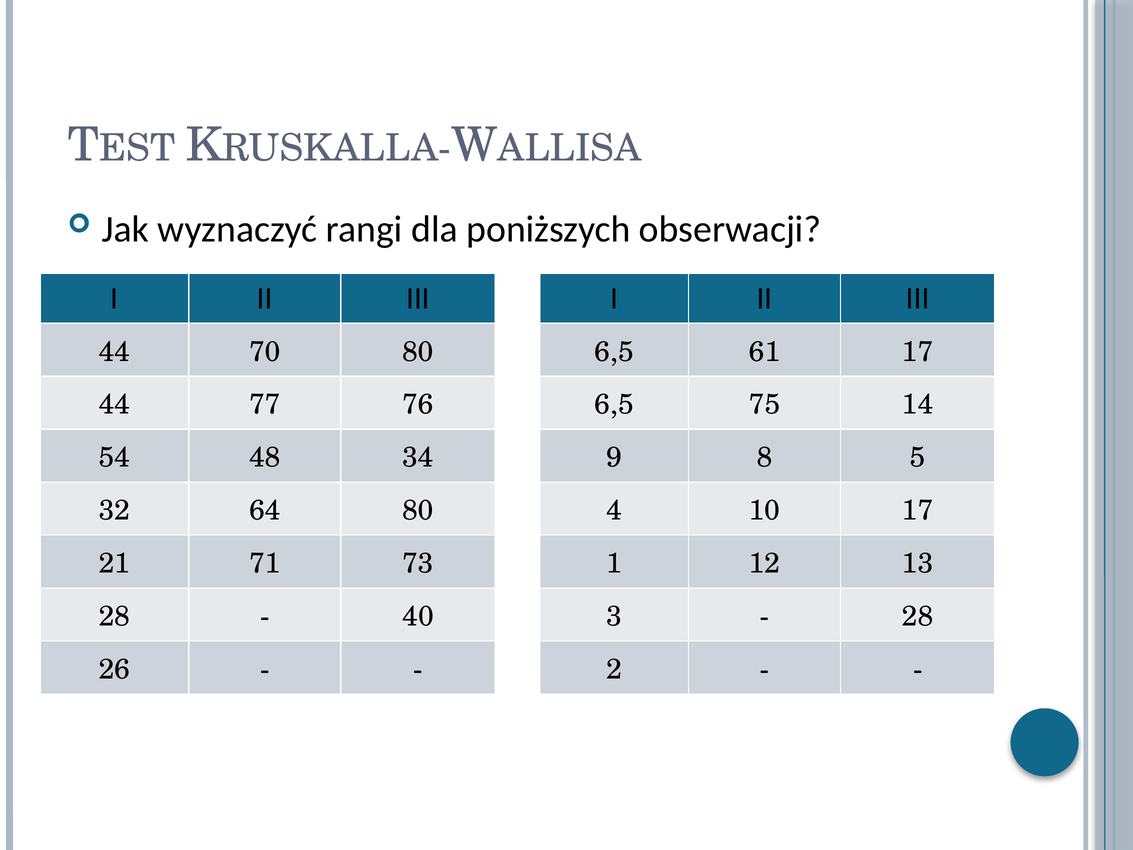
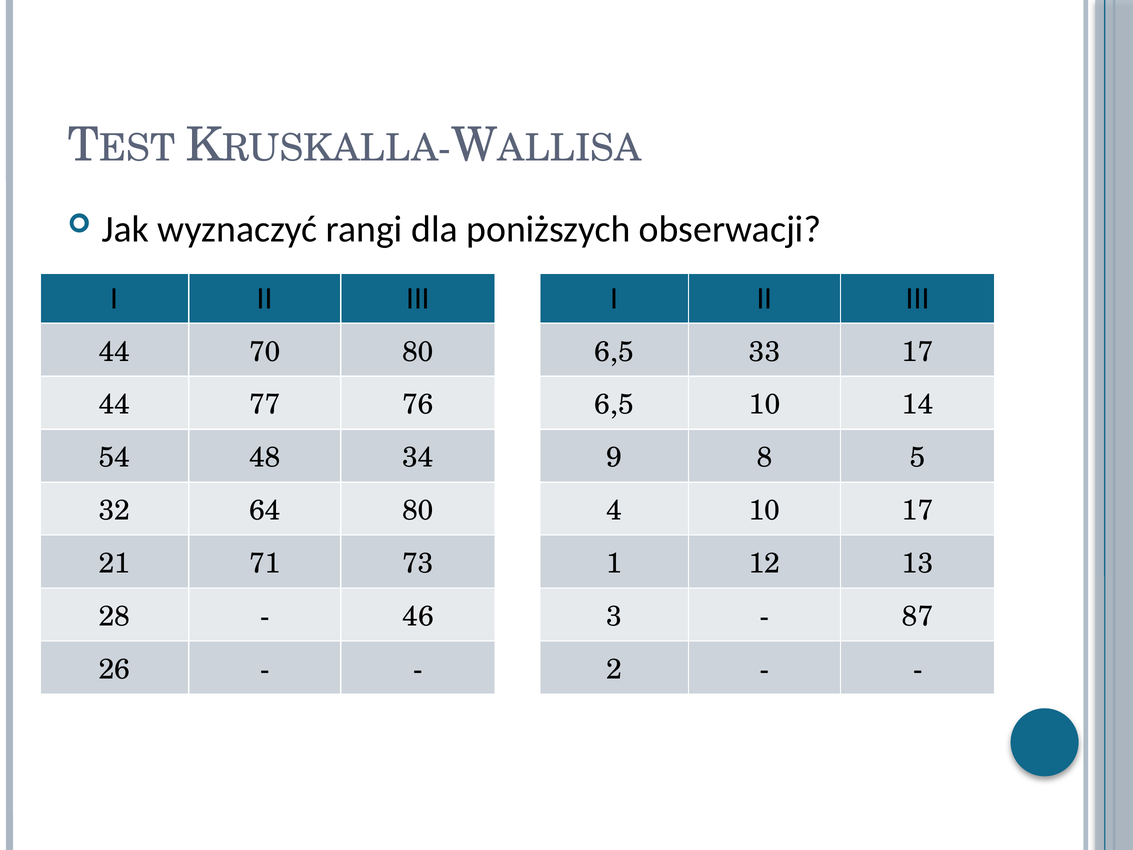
61: 61 -> 33
6,5 75: 75 -> 10
40: 40 -> 46
28 at (918, 616): 28 -> 87
